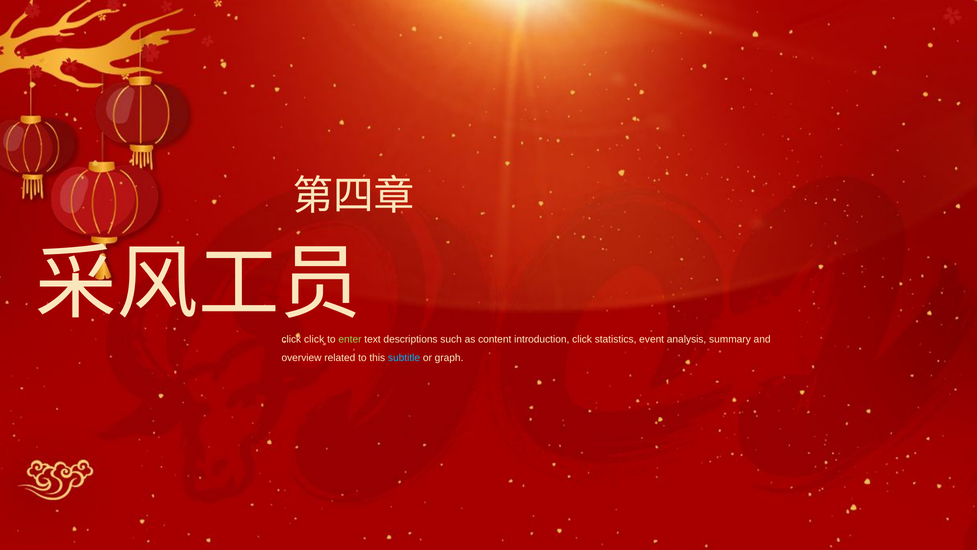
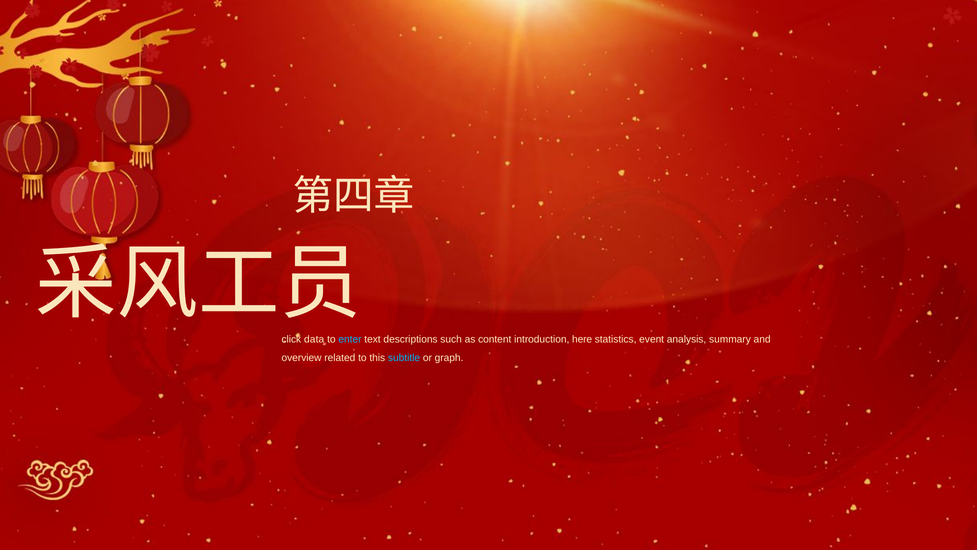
click click: click -> data
enter colour: light green -> light blue
introduction click: click -> here
